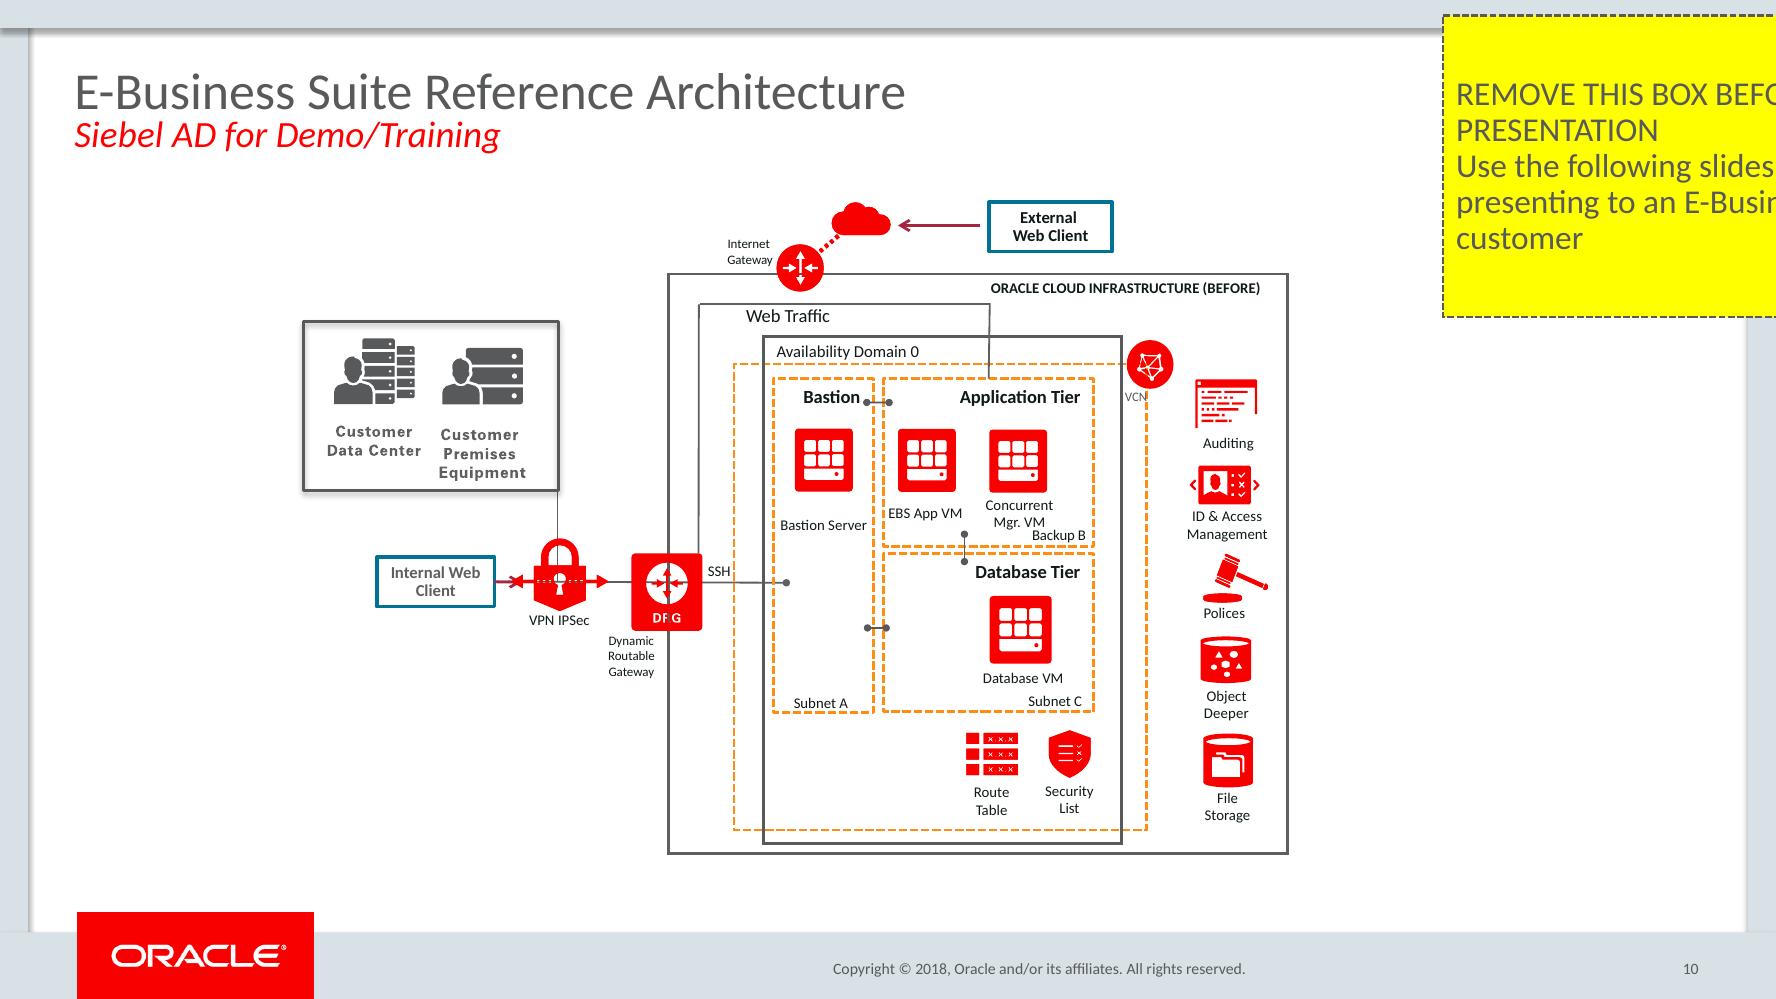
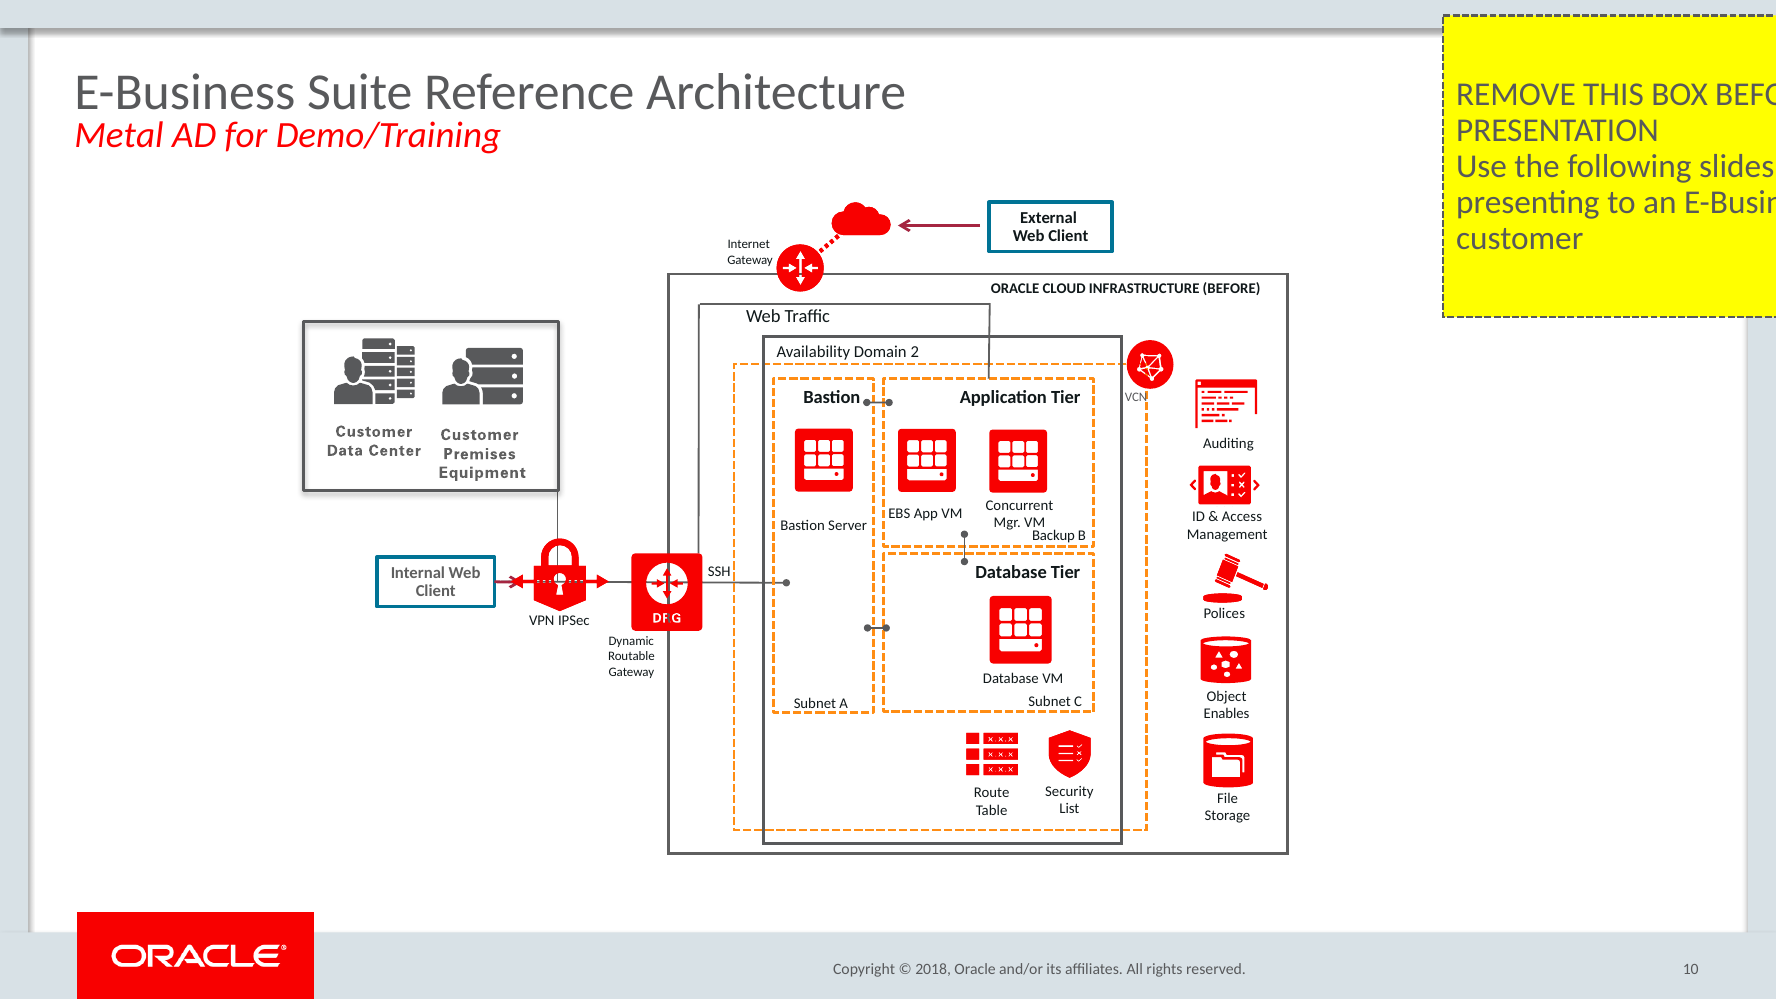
Siebel: Siebel -> Metal
0: 0 -> 2
Deeper: Deeper -> Enables
